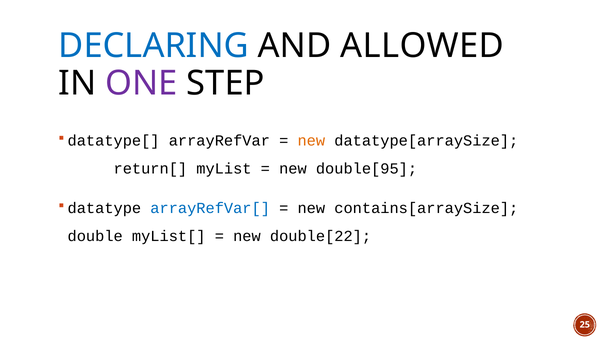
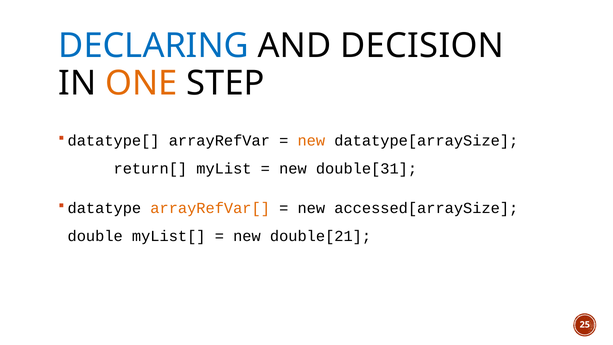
ALLOWED: ALLOWED -> DECISION
ONE colour: purple -> orange
double[95: double[95 -> double[31
arrayRefVar[ colour: blue -> orange
contains[arraySize: contains[arraySize -> accessed[arraySize
double[22: double[22 -> double[21
